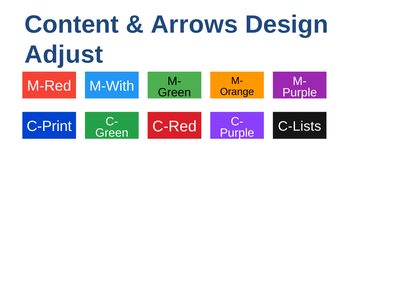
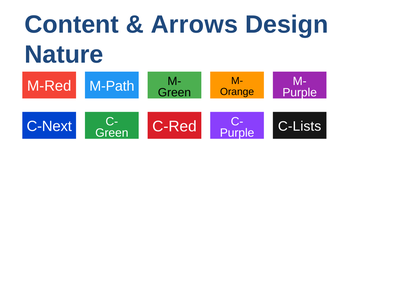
Adjust: Adjust -> Nature
M-With: M-With -> M-Path
C-Print: C-Print -> C-Next
